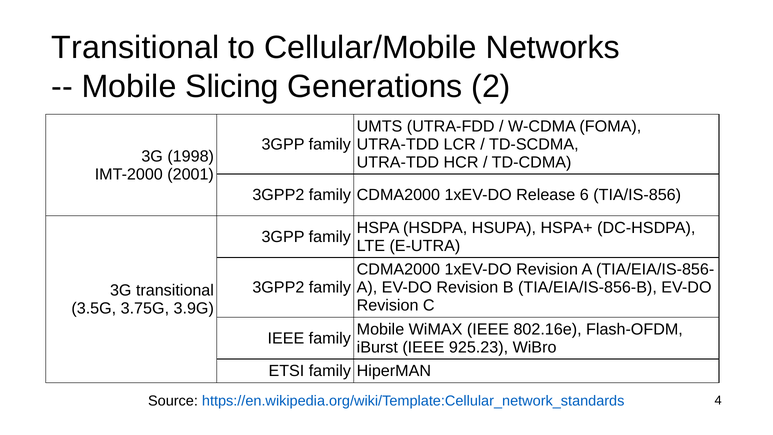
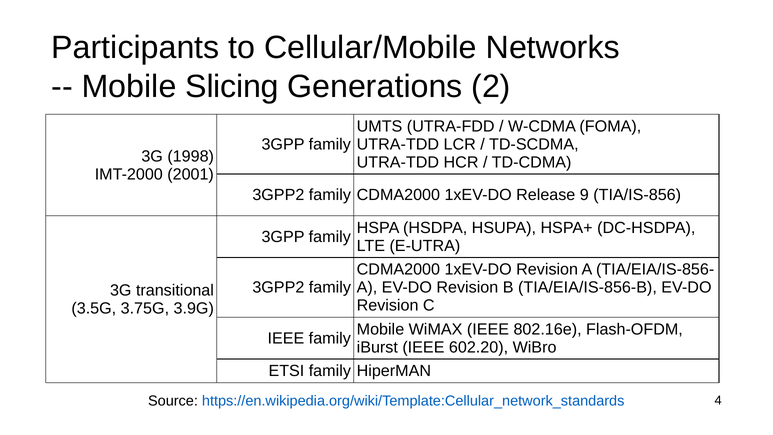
Transitional at (135, 48): Transitional -> Participants
6: 6 -> 9
925.23: 925.23 -> 602.20
